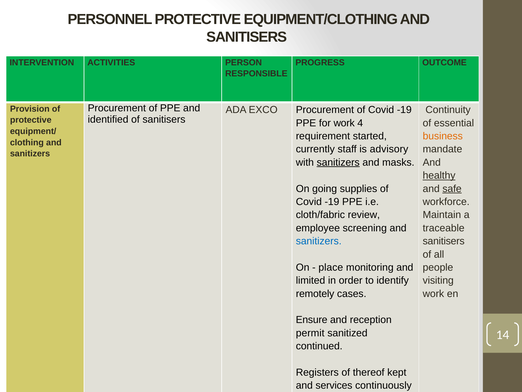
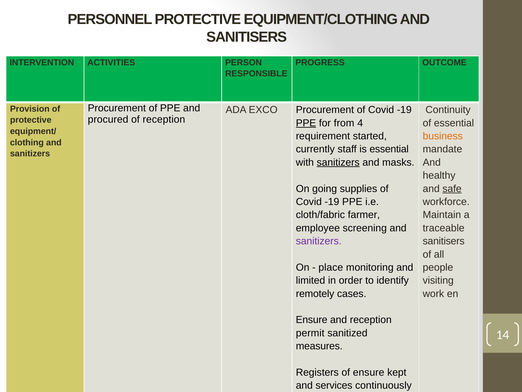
identified: identified -> procured
of sanitisers: sanitisers -> reception
PPE at (306, 123) underline: none -> present
for work: work -> from
is advisory: advisory -> essential
healthy underline: present -> none
review: review -> farmer
sanitizers at (319, 241) colour: blue -> purple
continued: continued -> measures
of thereof: thereof -> ensure
